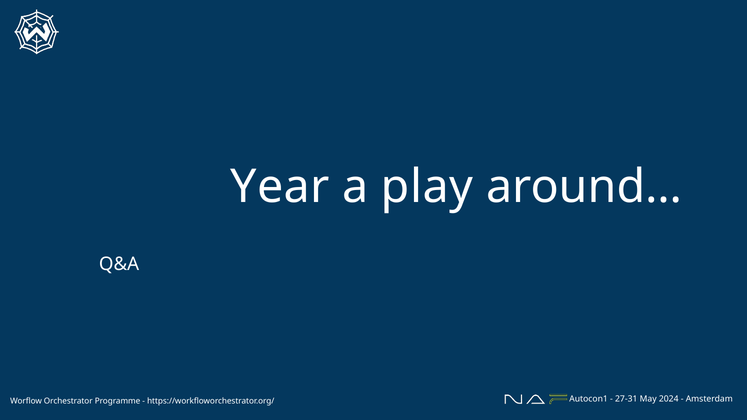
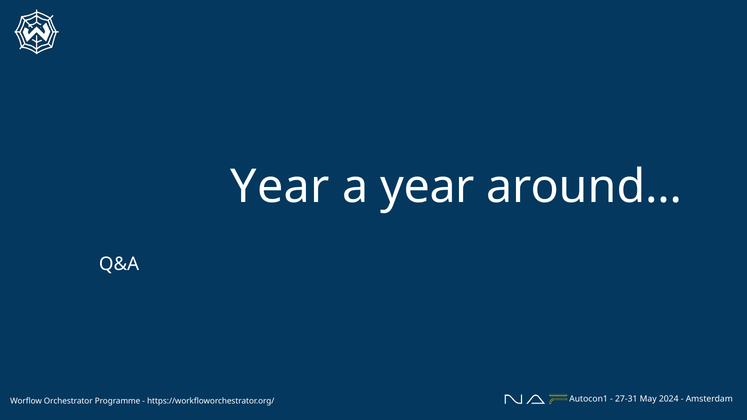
a play: play -> year
